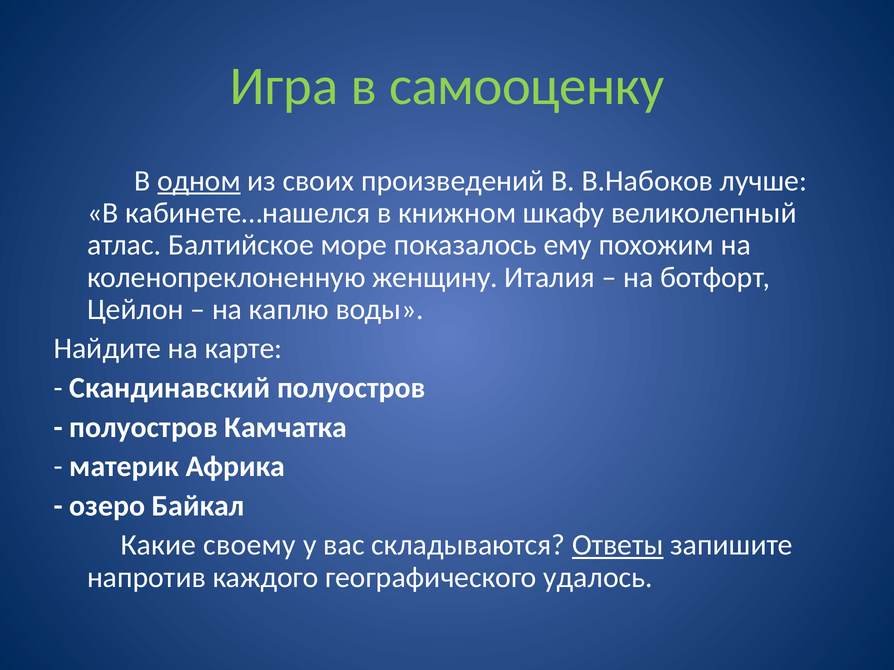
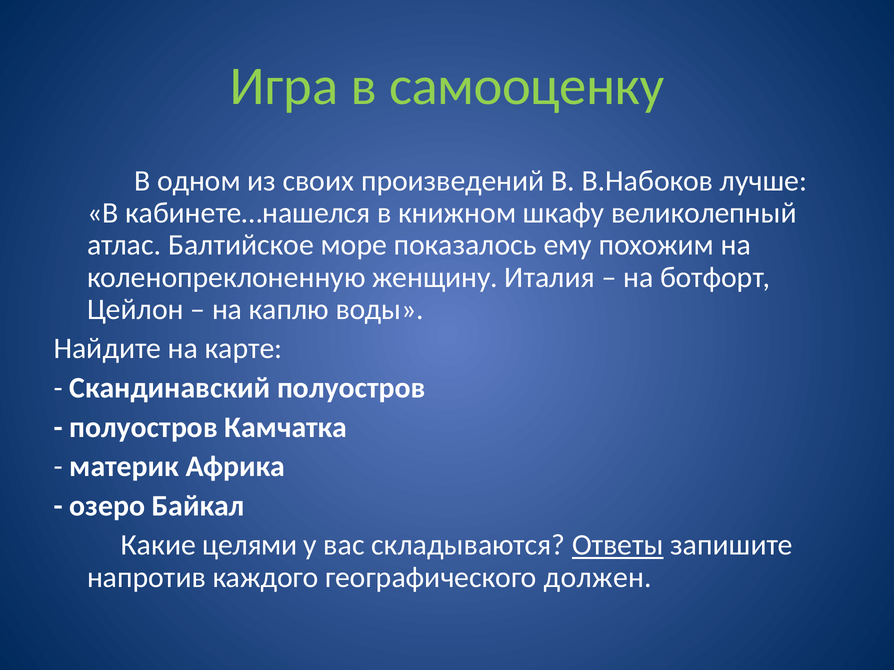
одном underline: present -> none
своему: своему -> целями
удалось: удалось -> должен
